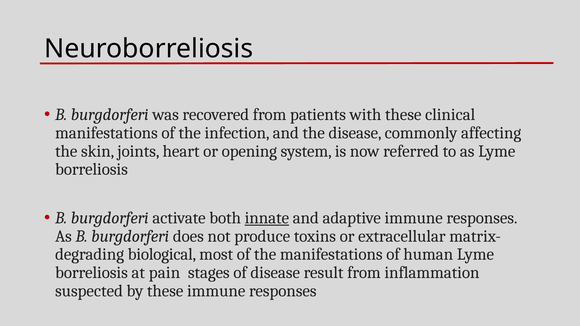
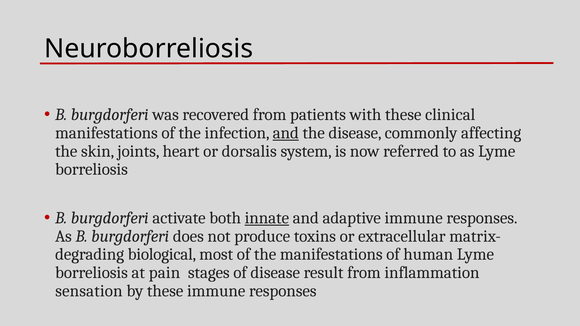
and at (286, 133) underline: none -> present
opening: opening -> dorsalis
suspected: suspected -> sensation
